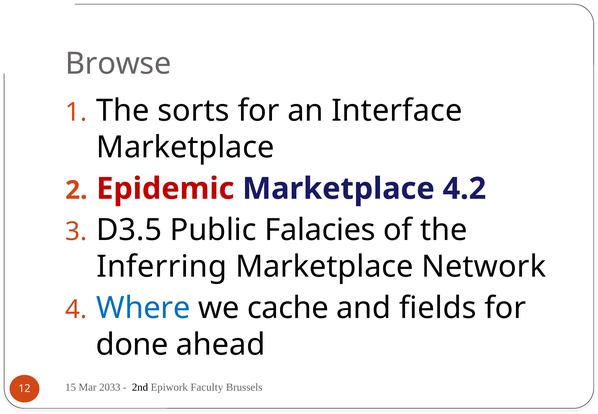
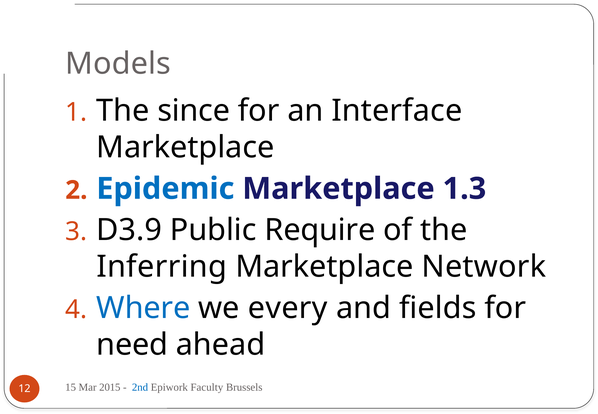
Browse: Browse -> Models
sorts: sorts -> since
Epidemic colour: red -> blue
4.2: 4.2 -> 1.3
D3.5: D3.5 -> D3.9
Falacies: Falacies -> Require
cache: cache -> every
done: done -> need
2033: 2033 -> 2015
2nd colour: black -> blue
